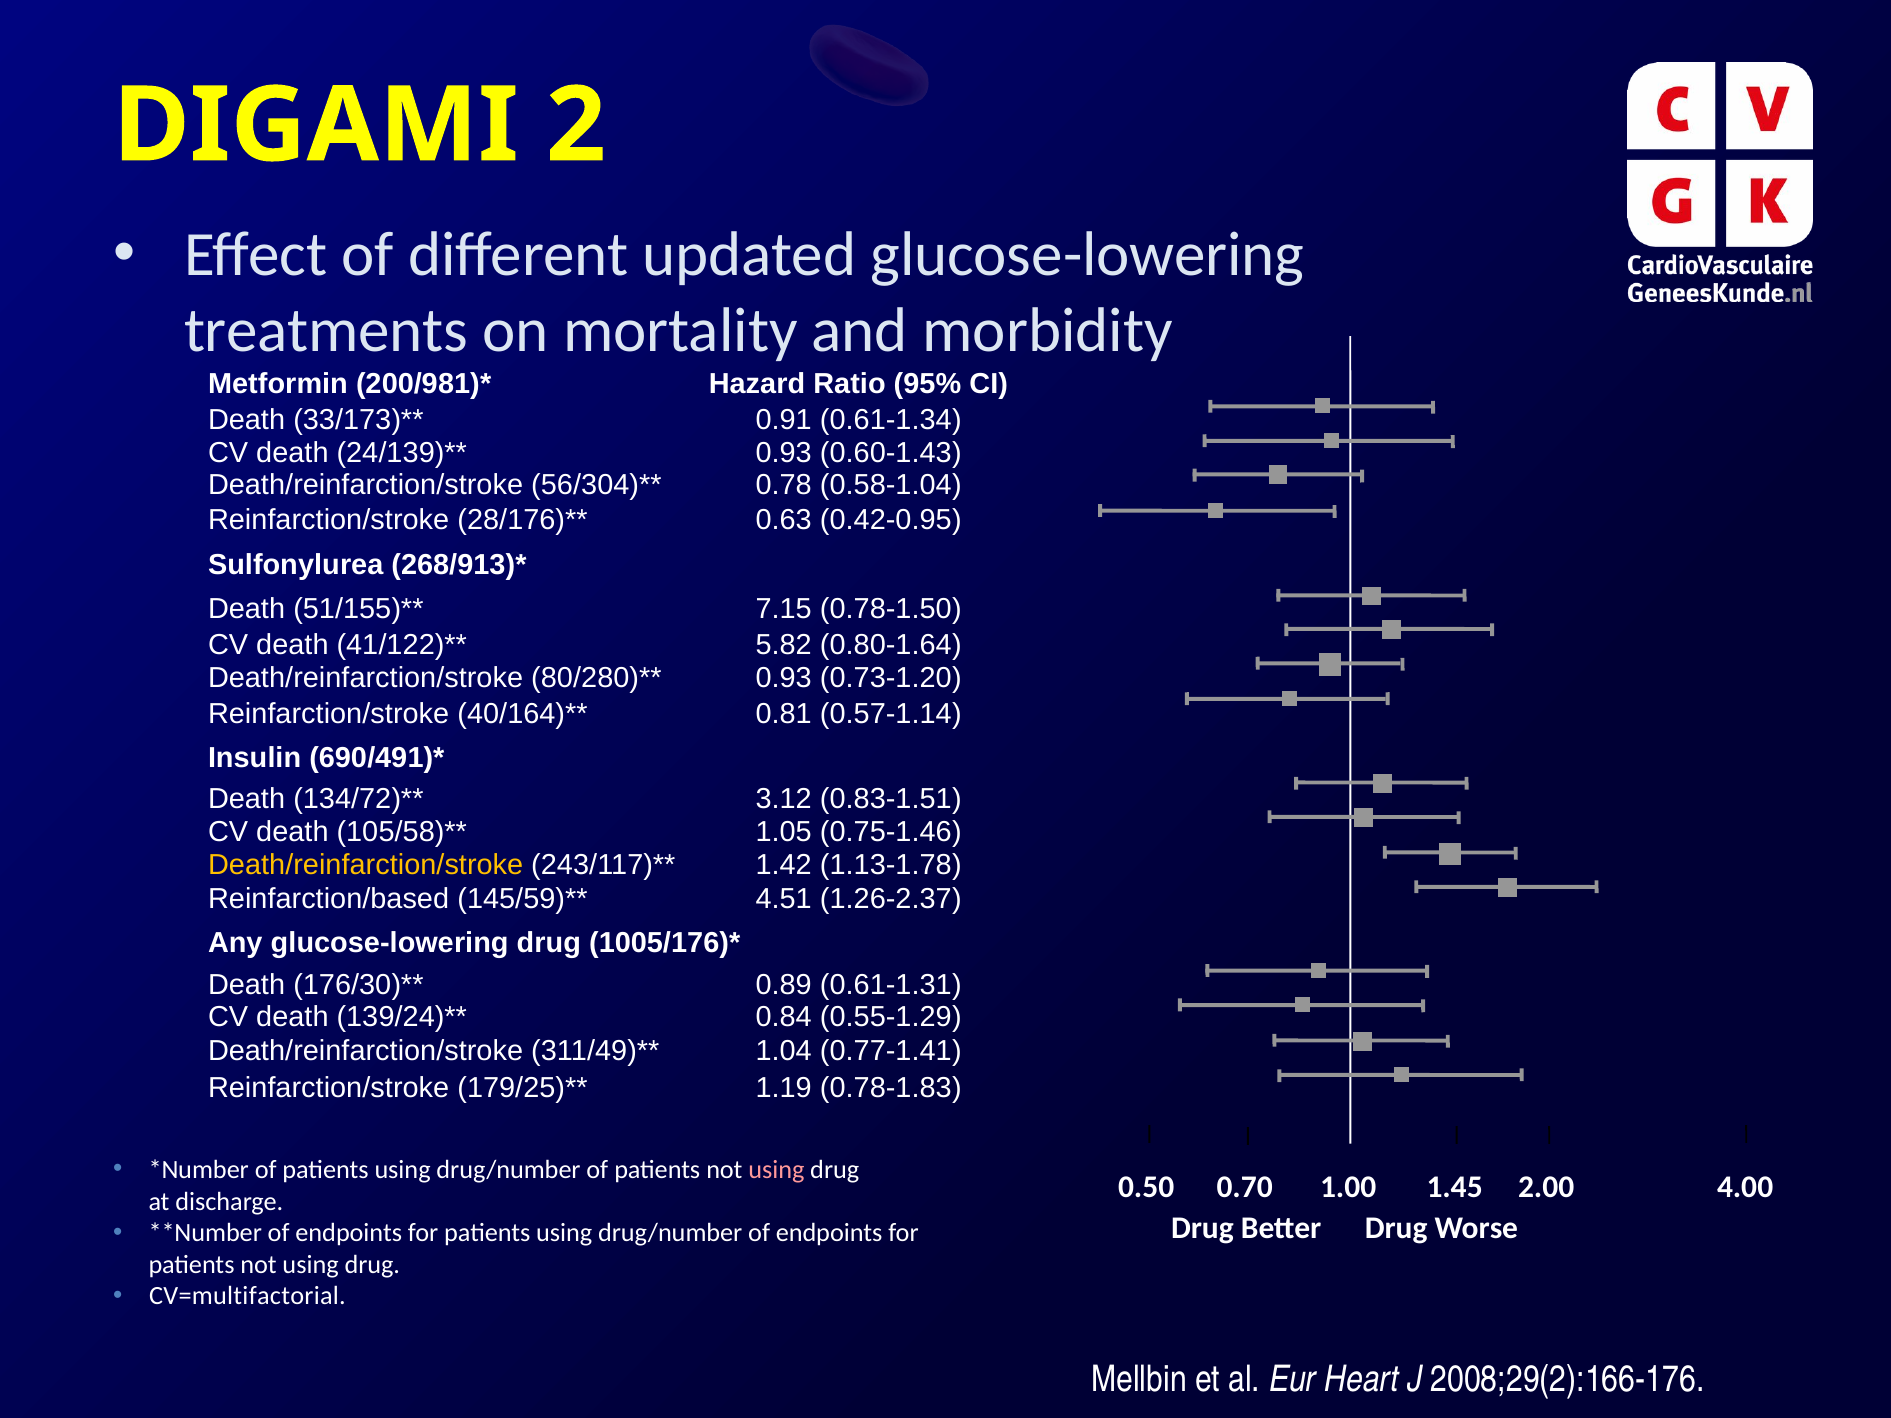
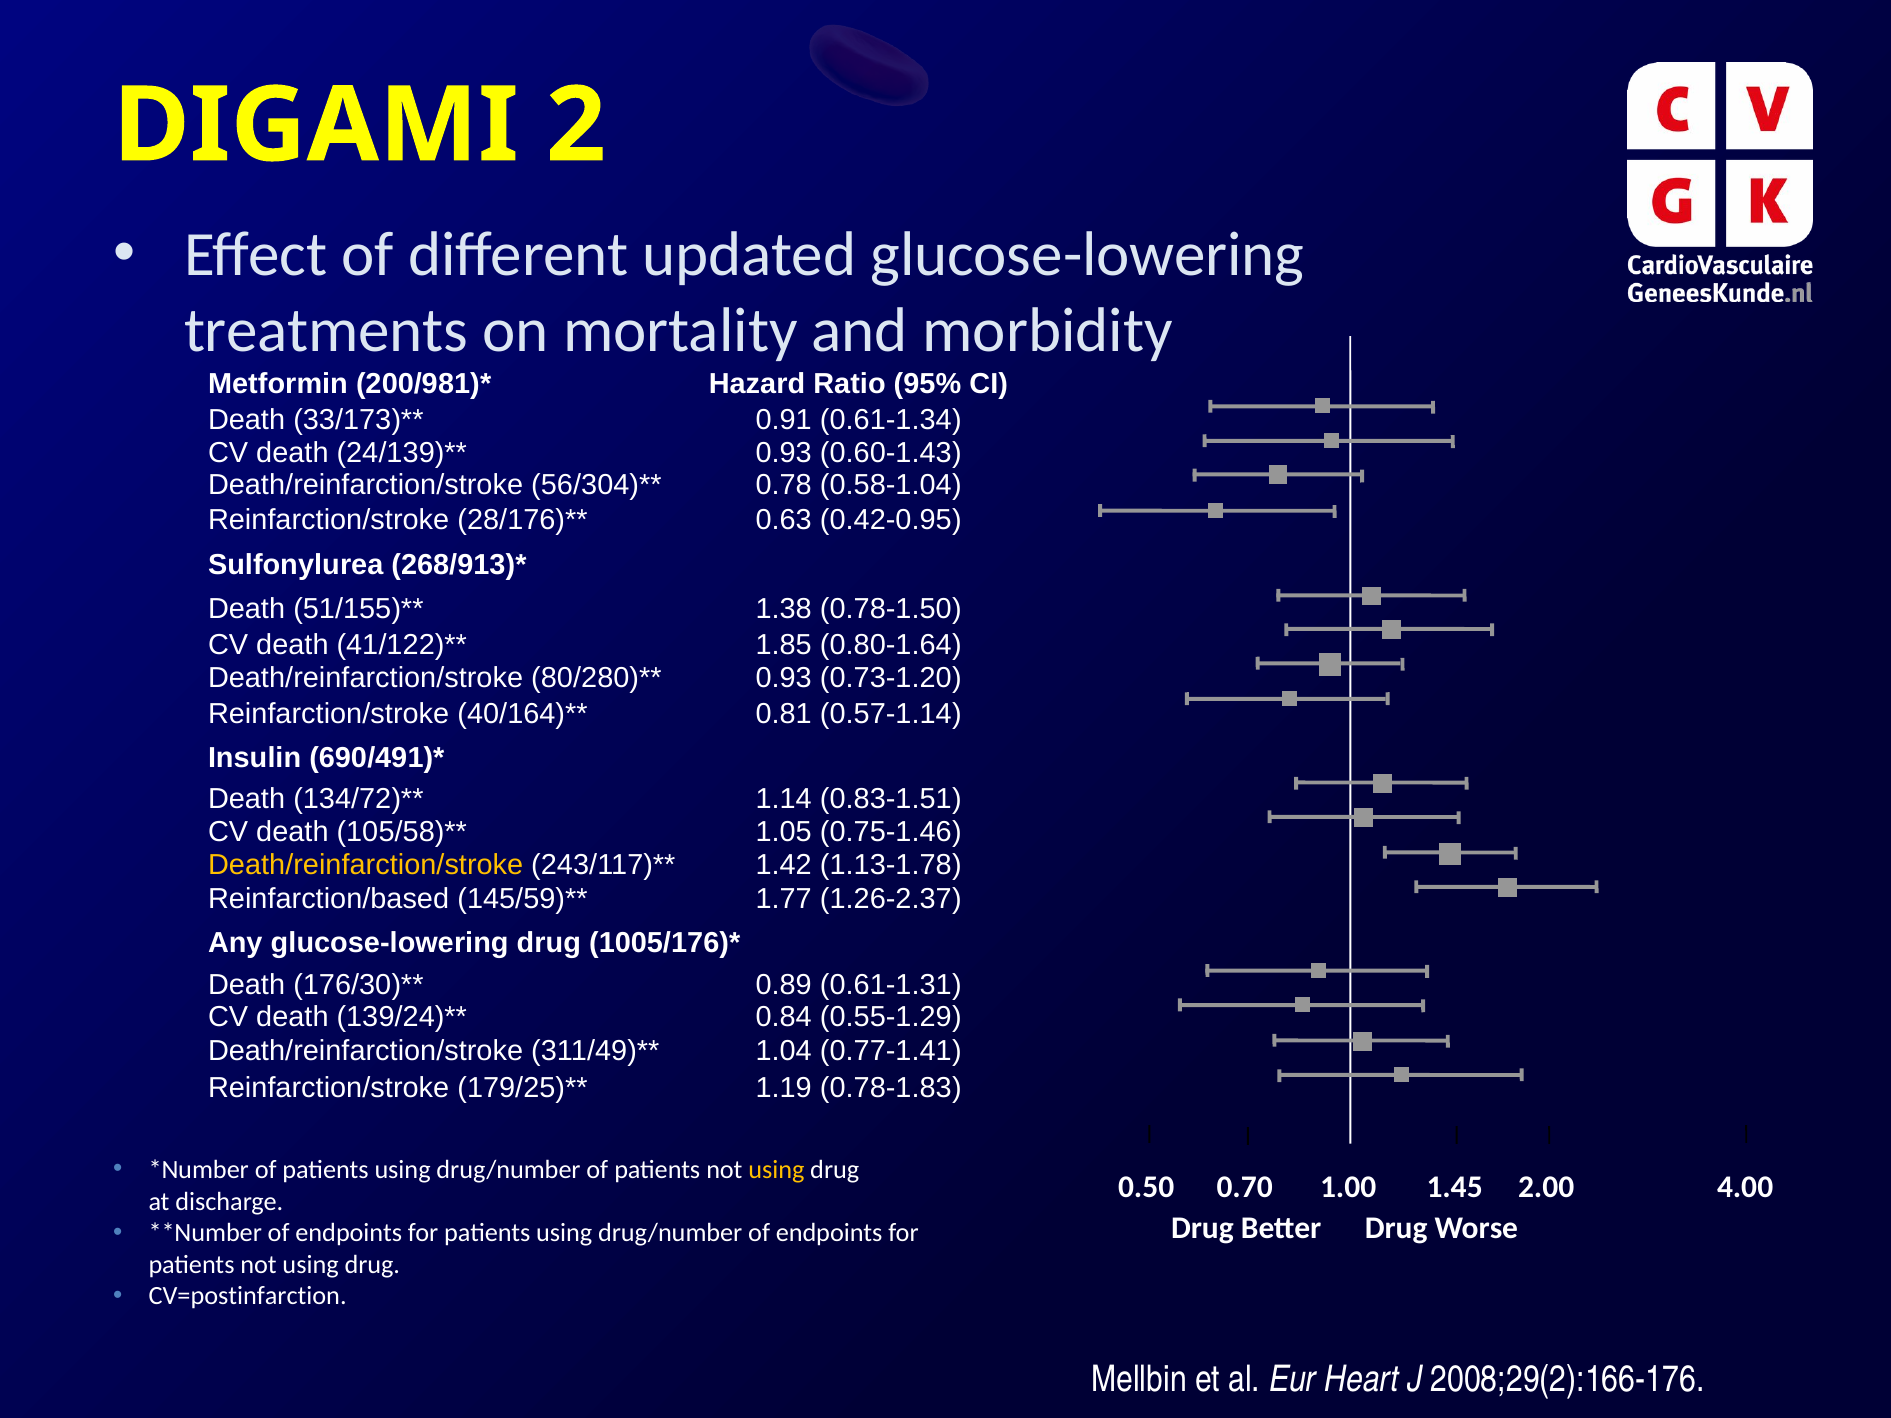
7.15: 7.15 -> 1.38
5.82: 5.82 -> 1.85
3.12: 3.12 -> 1.14
4.51: 4.51 -> 1.77
using at (776, 1170) colour: pink -> yellow
CV=multifactorial: CV=multifactorial -> CV=postinfarction
